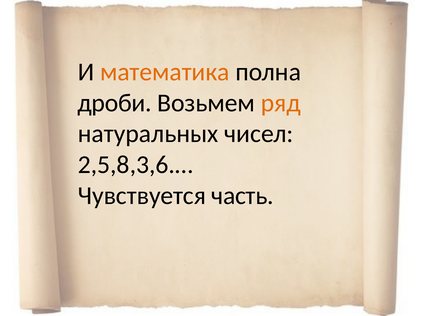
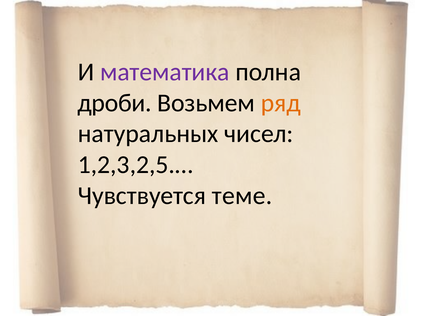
математика colour: orange -> purple
2,5,8,3,6.…: 2,5,8,3,6.… -> 1,2,3,2,5.…
часть: часть -> теме
